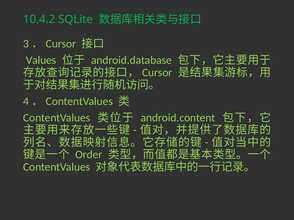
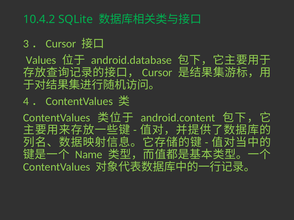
Order: Order -> Name
